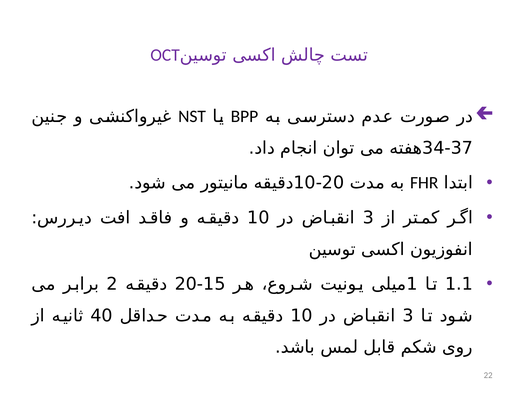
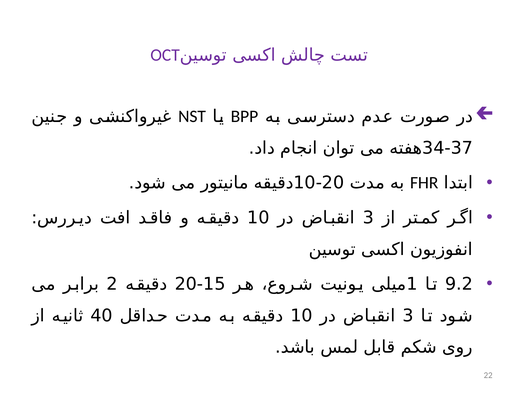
1.1: 1.1 -> 9.2
